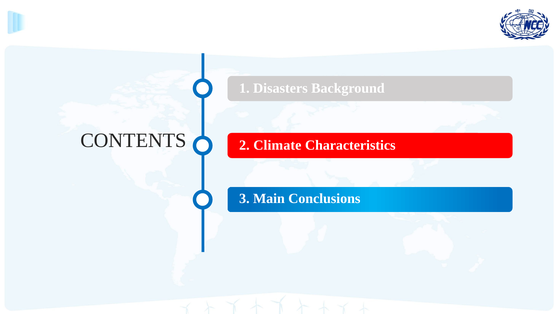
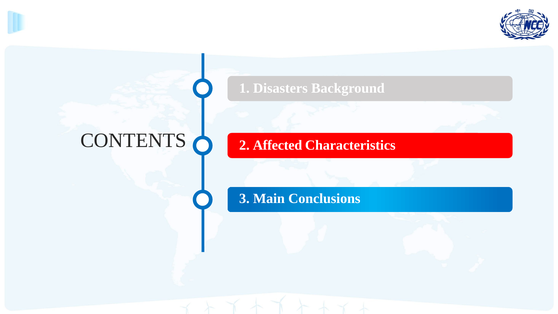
Climate: Climate -> Affected
